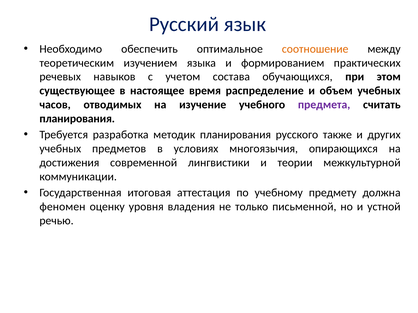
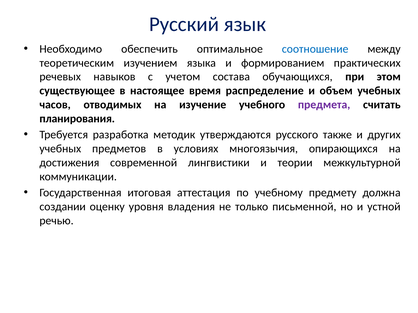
соотношение colour: orange -> blue
методик планирования: планирования -> утверждаются
феномен: феномен -> создании
